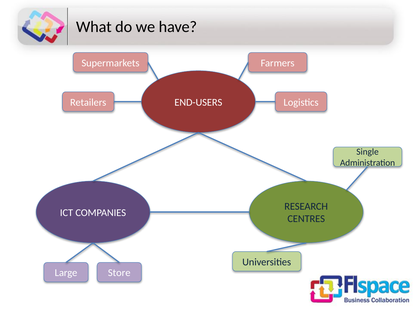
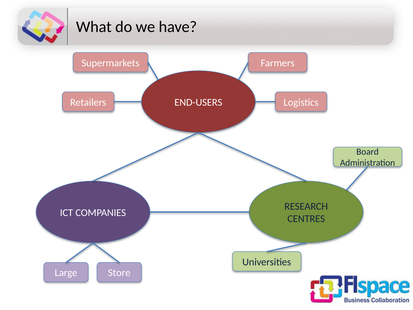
Single: Single -> Board
